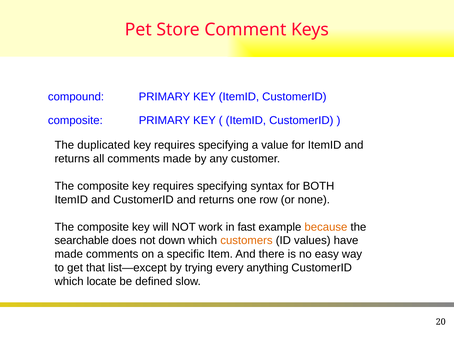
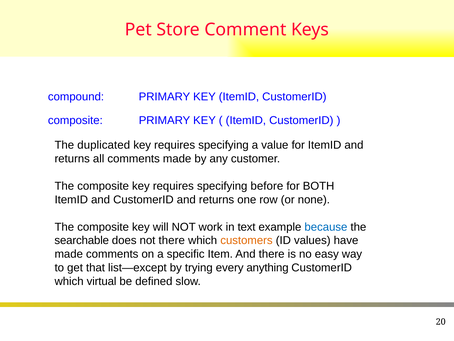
syntax: syntax -> before
fast: fast -> text
because colour: orange -> blue
not down: down -> there
locate: locate -> virtual
